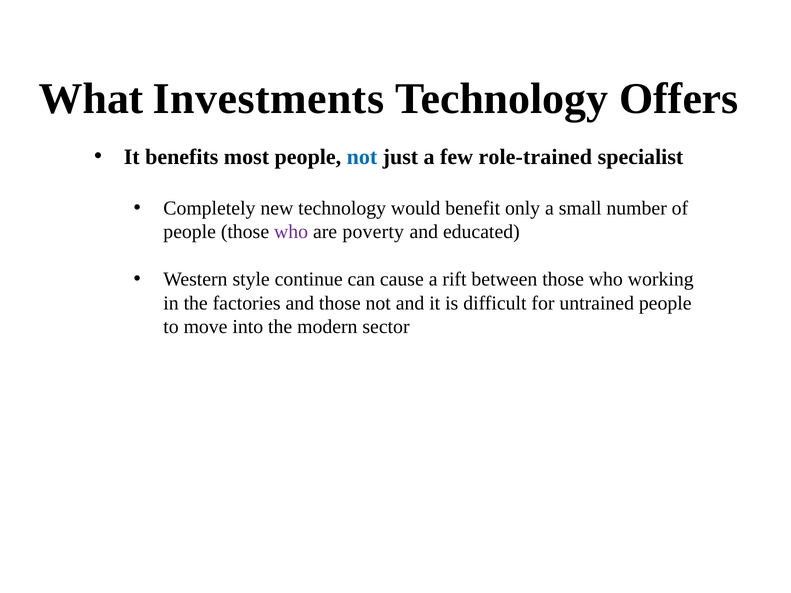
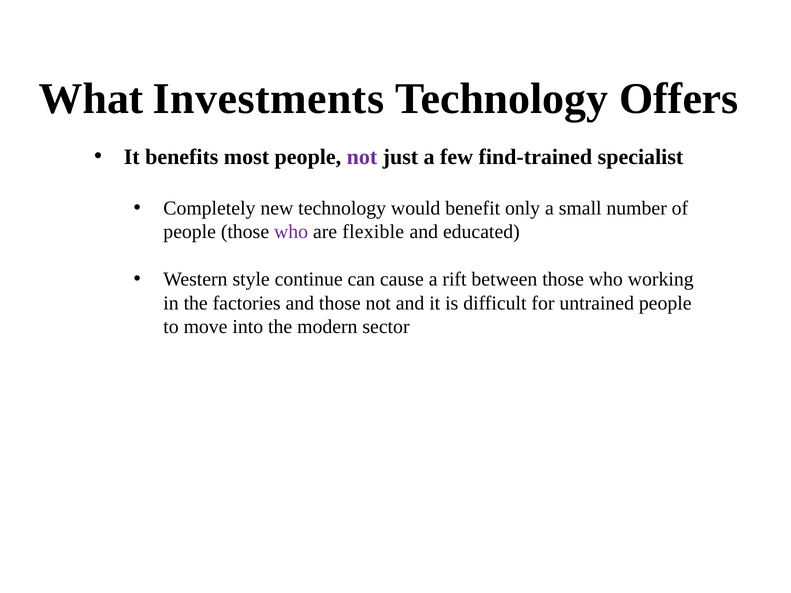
not at (362, 157) colour: blue -> purple
role-trained: role-trained -> find-trained
poverty: poverty -> flexible
